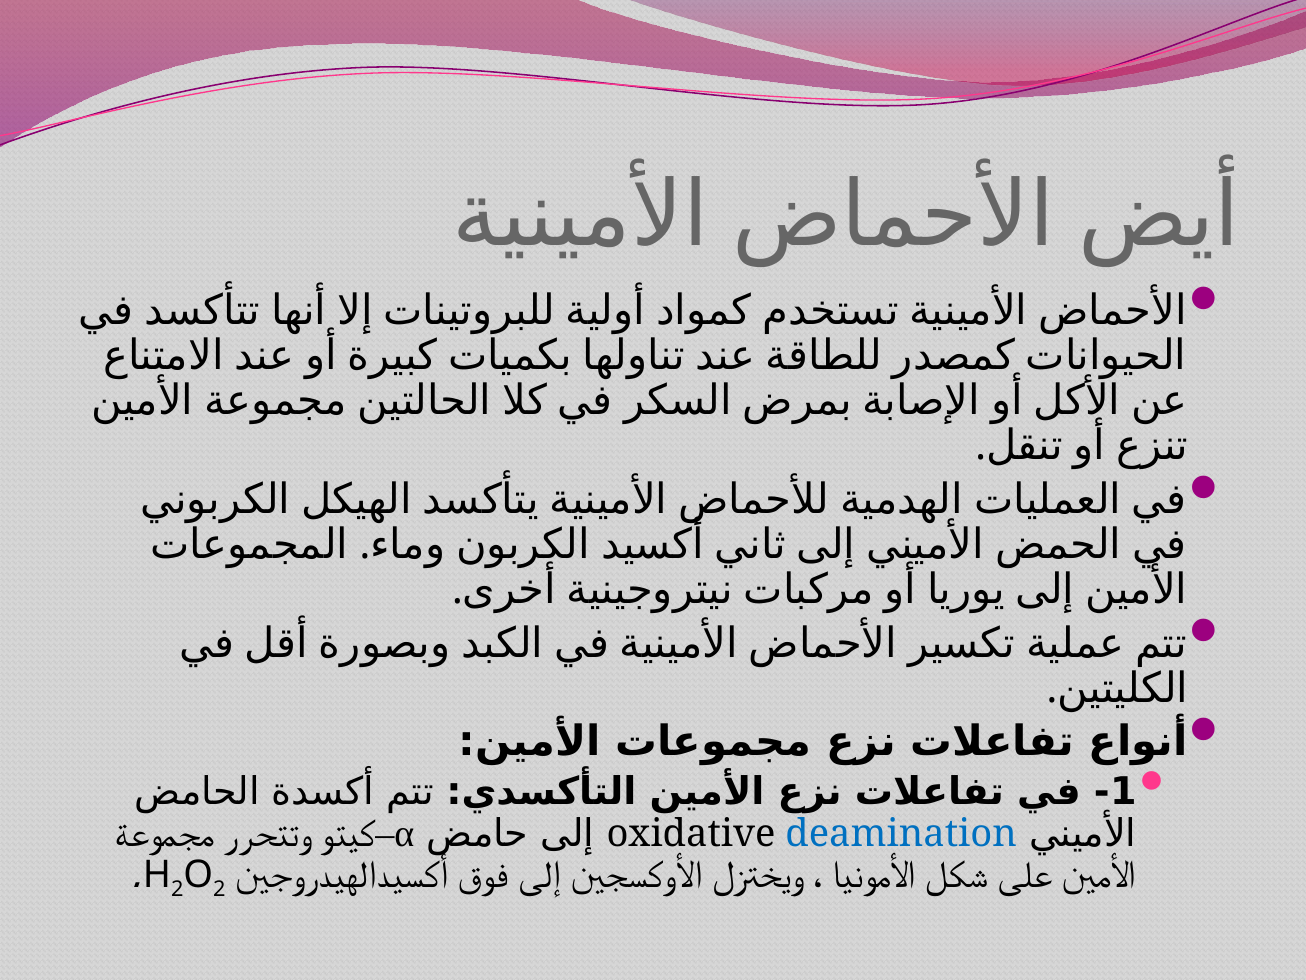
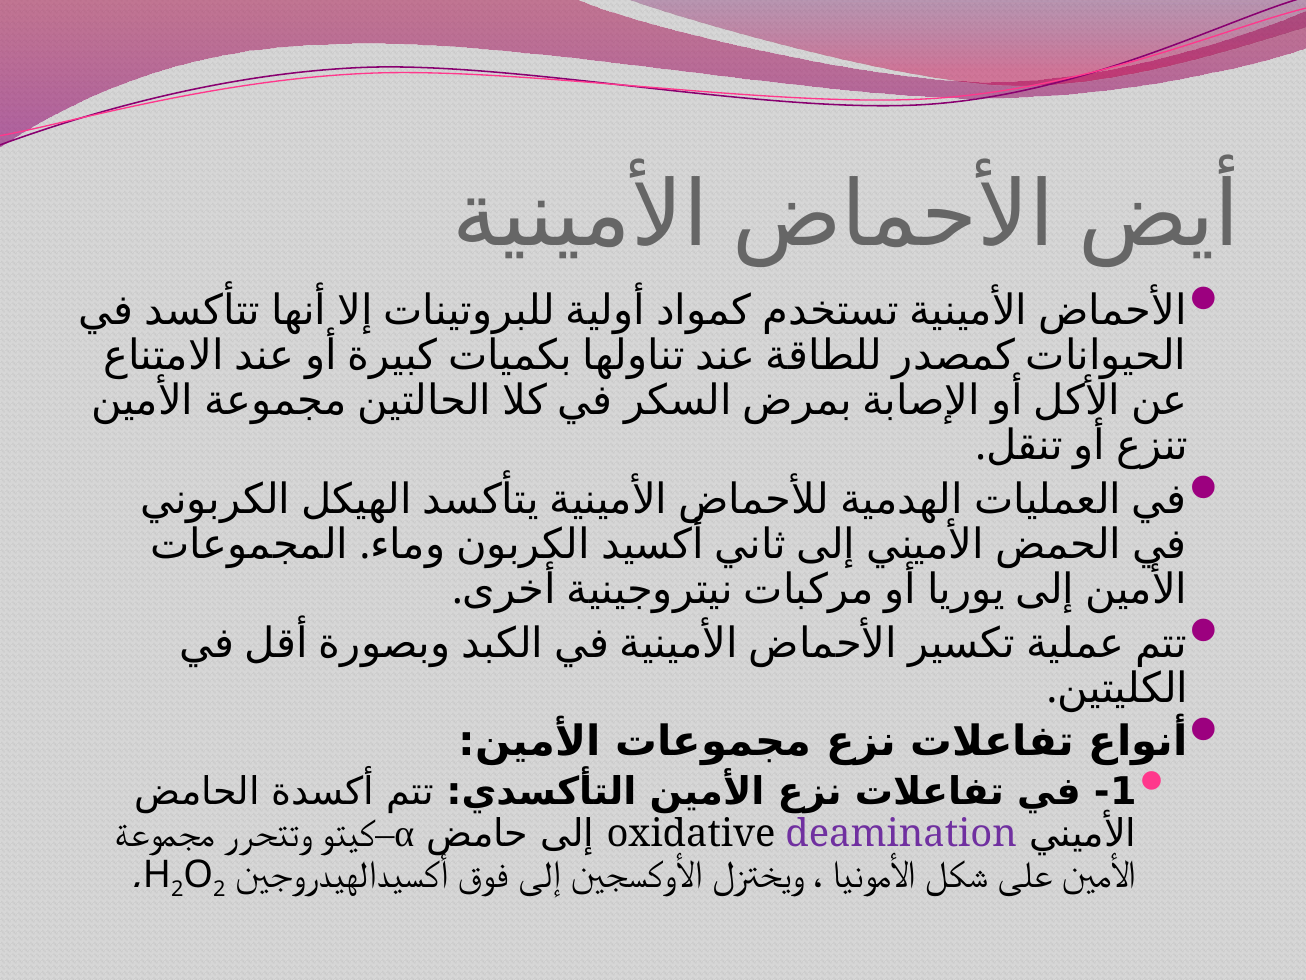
deamination colour: blue -> purple
